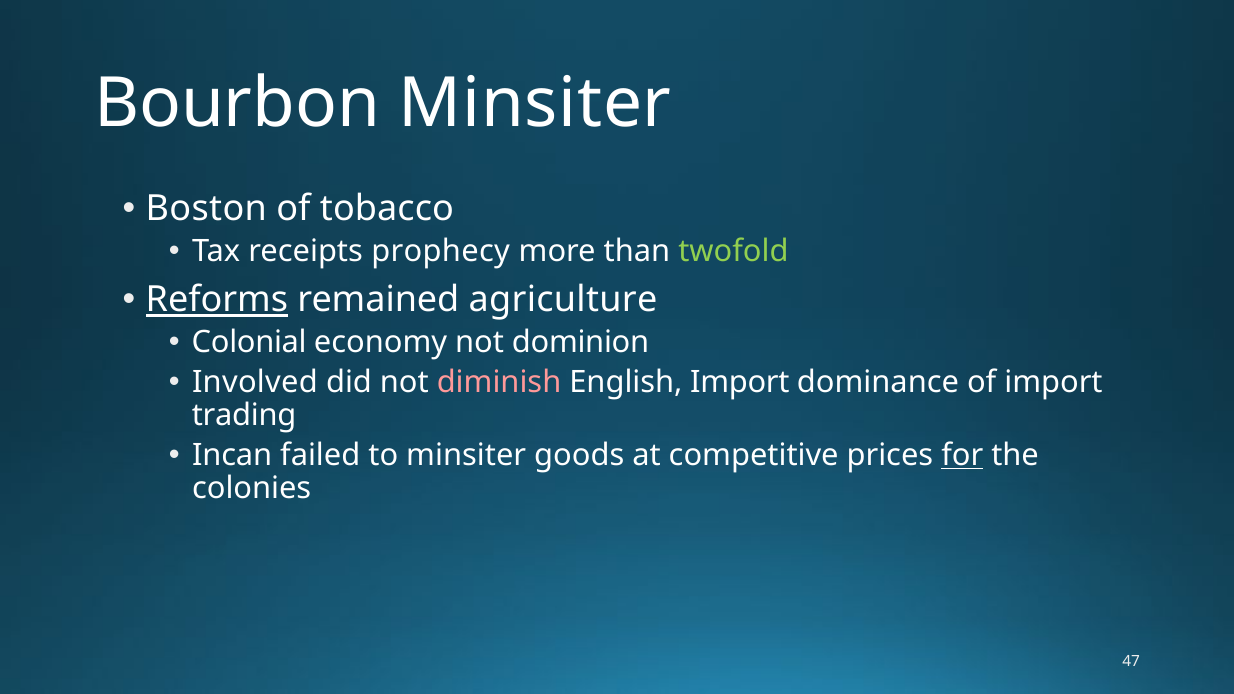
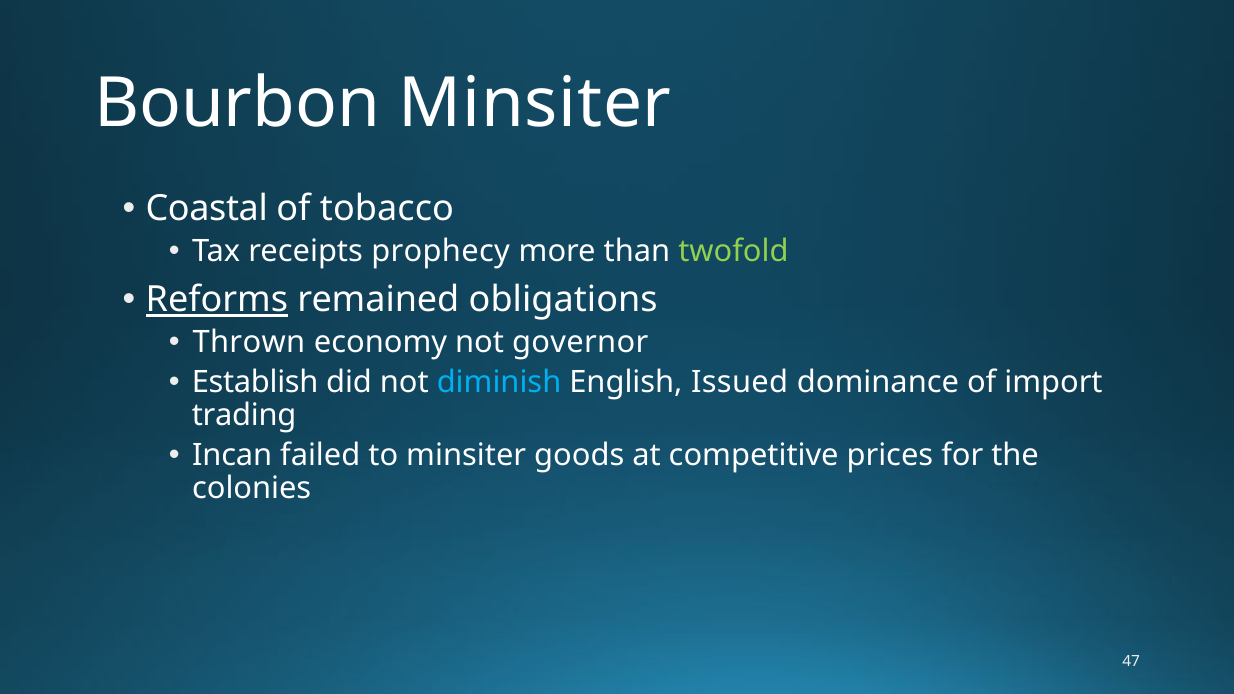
Boston: Boston -> Coastal
agriculture: agriculture -> obligations
Colonial: Colonial -> Thrown
dominion: dominion -> governor
Involved: Involved -> Establish
diminish colour: pink -> light blue
English Import: Import -> Issued
for underline: present -> none
